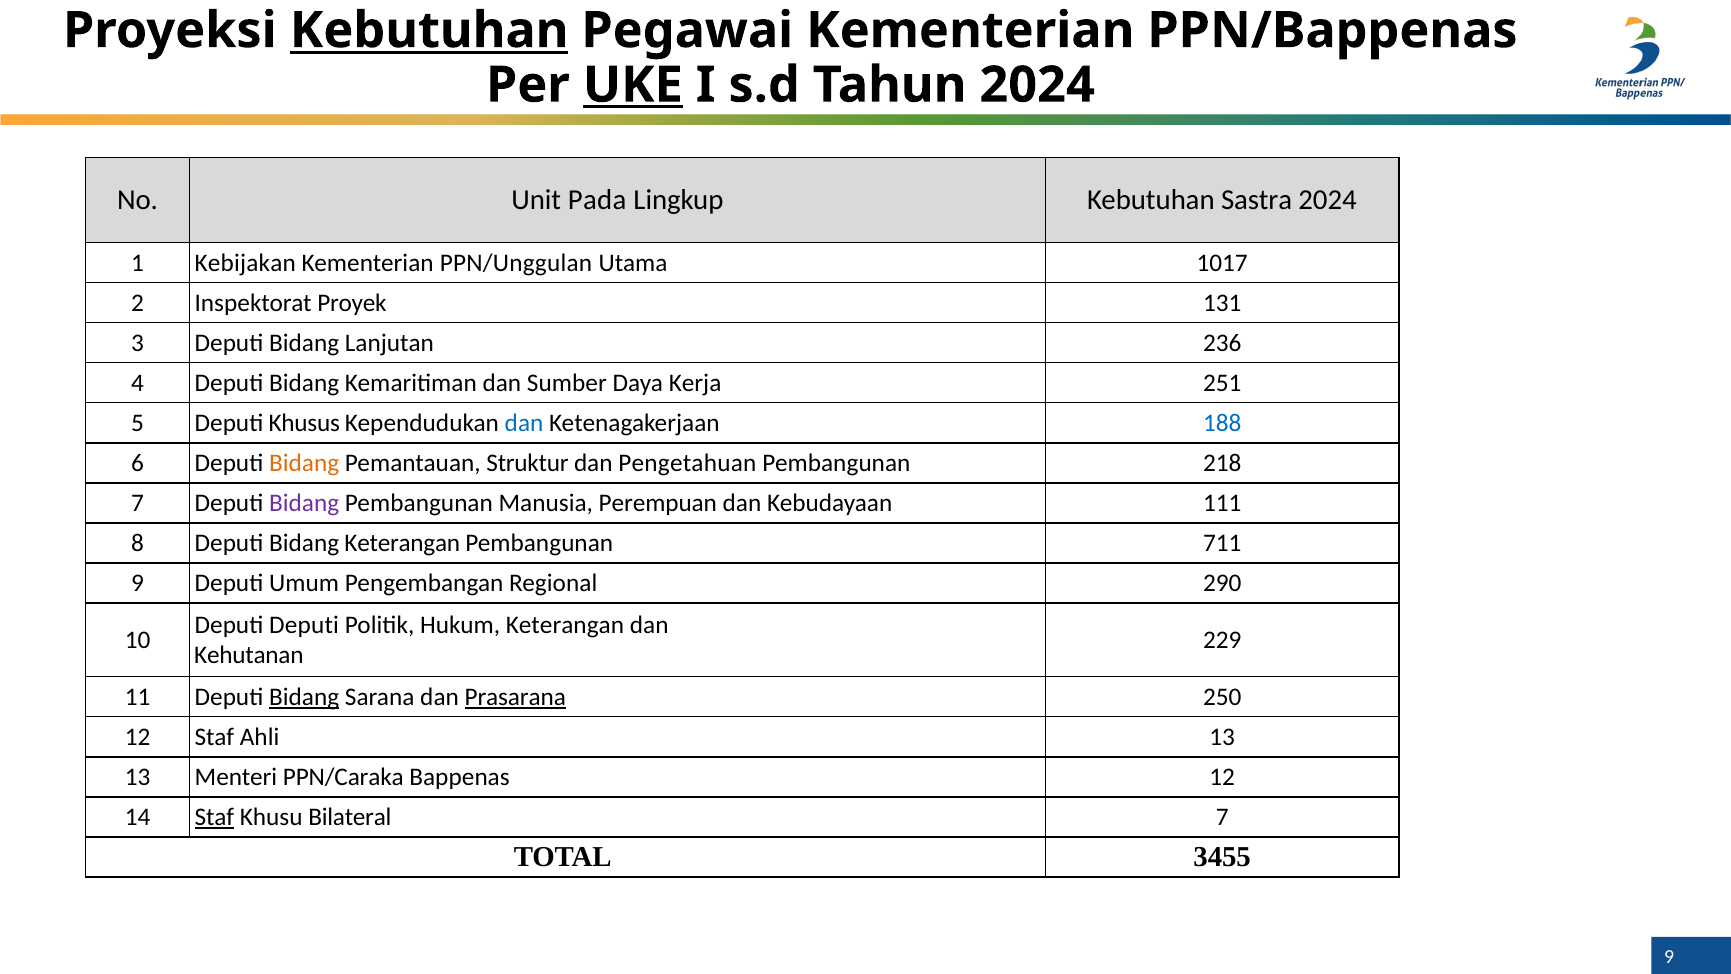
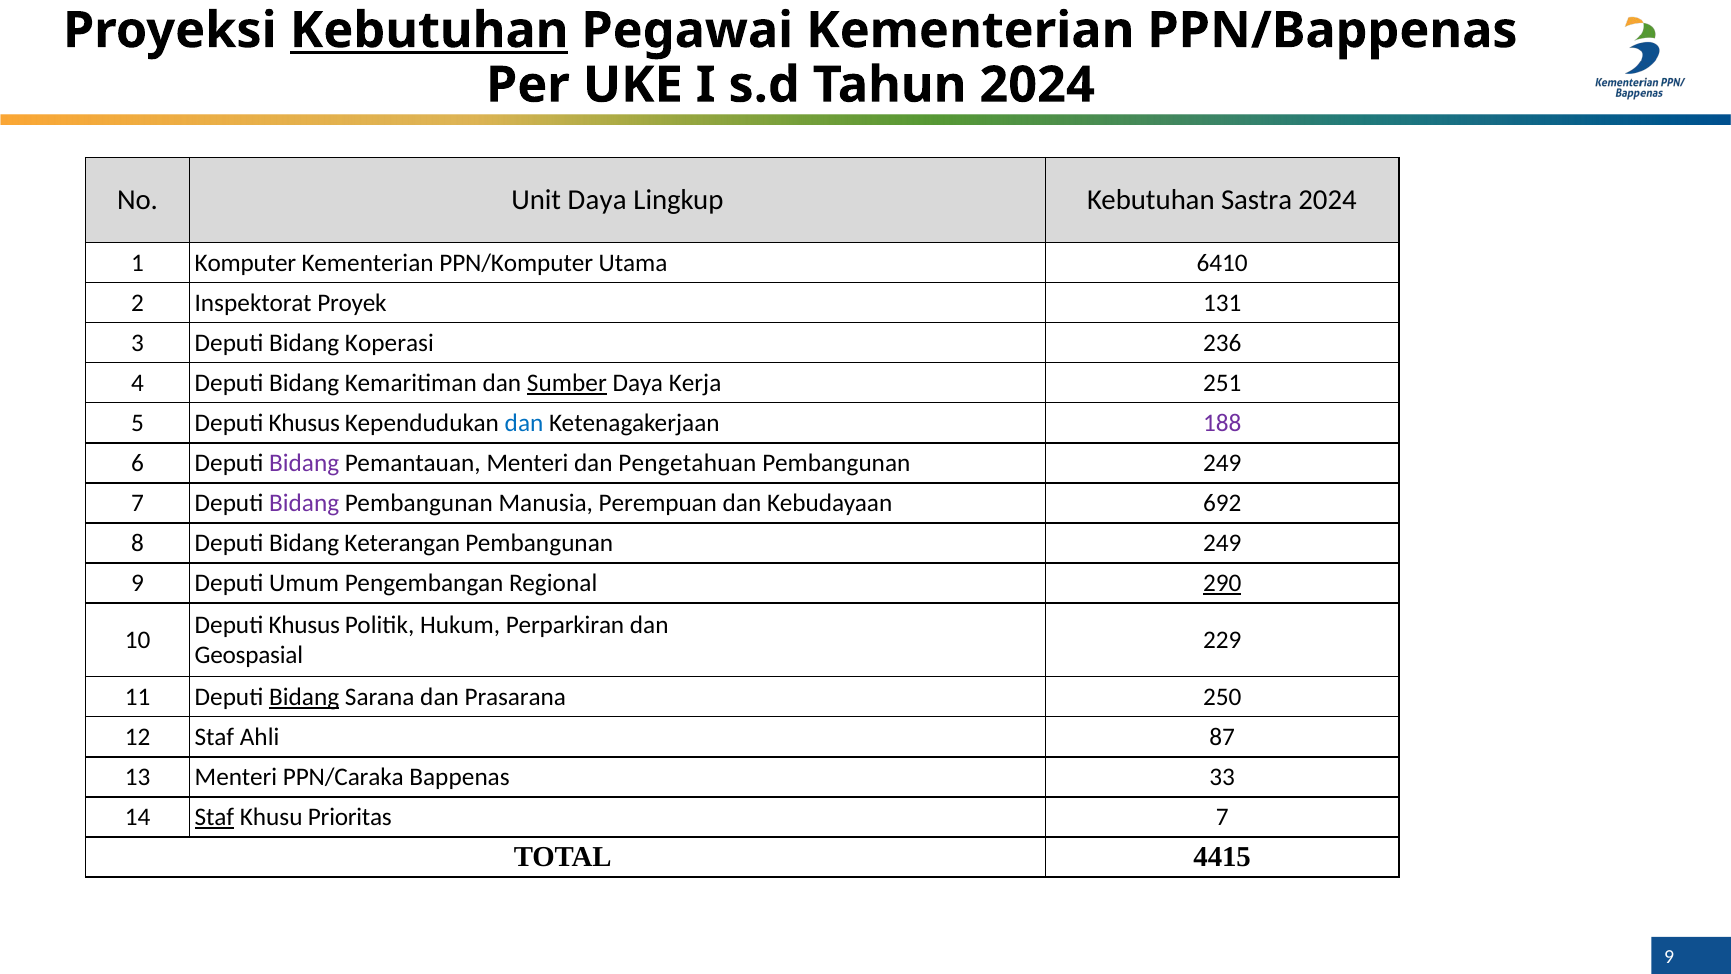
UKE underline: present -> none
Unit Pada: Pada -> Daya
Kebijakan: Kebijakan -> Komputer
PPN/Unggulan: PPN/Unggulan -> PPN/Komputer
1017: 1017 -> 6410
Lanjutan: Lanjutan -> Koperasi
Sumber underline: none -> present
188 colour: blue -> purple
Bidang at (304, 463) colour: orange -> purple
Pemantauan Struktur: Struktur -> Menteri
218 at (1222, 463): 218 -> 249
111: 111 -> 692
711 at (1222, 543): 711 -> 249
290 underline: none -> present
Deputi at (304, 625): Deputi -> Khusus
Hukum Keterangan: Keterangan -> Perparkiran
Kehutanan: Kehutanan -> Geospasial
Prasarana underline: present -> none
Ahli 13: 13 -> 87
Bappenas 12: 12 -> 33
Bilateral: Bilateral -> Prioritas
3455: 3455 -> 4415
